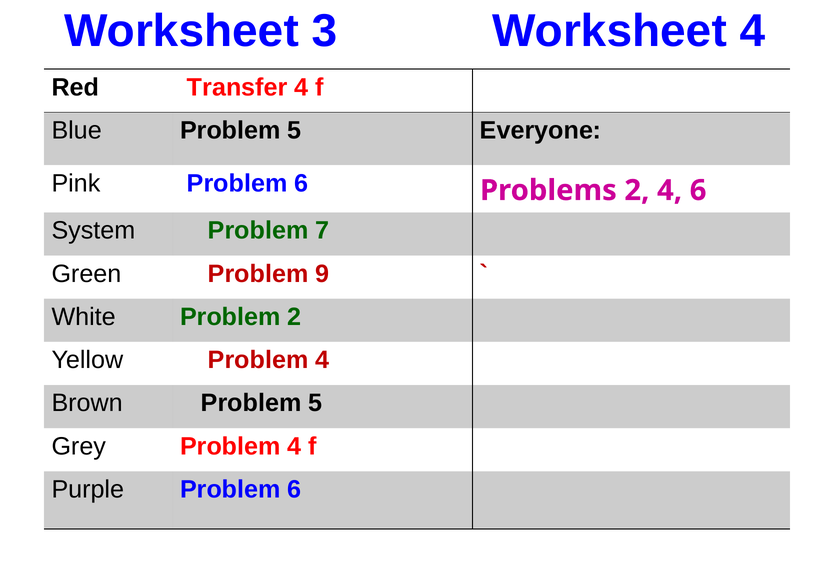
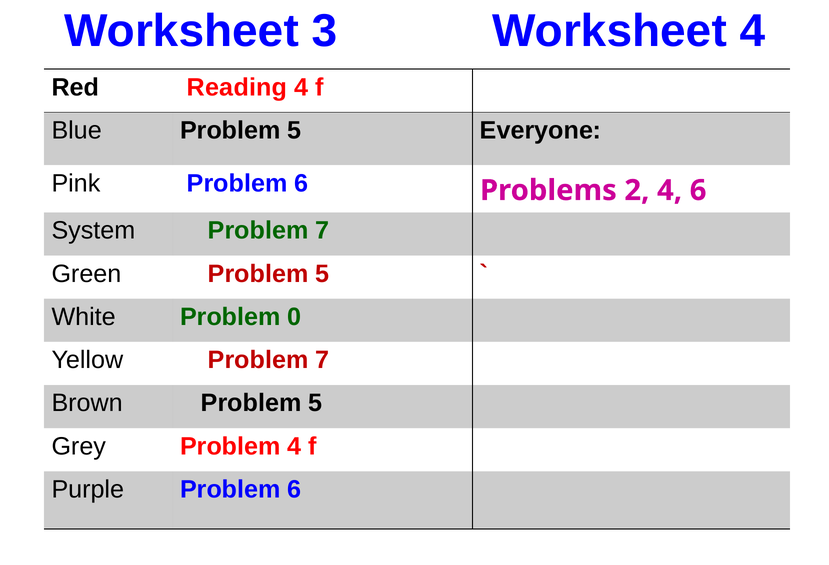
Transfer: Transfer -> Reading
Green Problem 9: 9 -> 5
Problem 2: 2 -> 0
Yellow Problem 4: 4 -> 7
